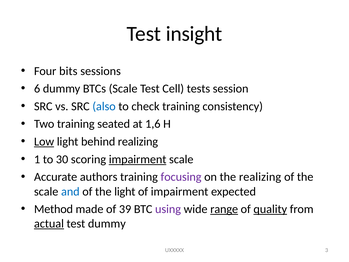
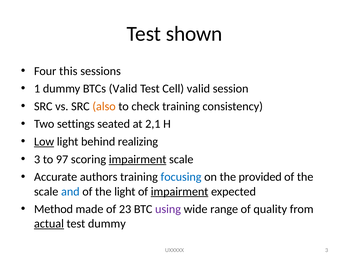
insight: insight -> shown
bits: bits -> this
6: 6 -> 1
BTCs Scale: Scale -> Valid
Cell tests: tests -> valid
also colour: blue -> orange
Two training: training -> settings
1,6: 1,6 -> 2,1
1 at (37, 159): 1 -> 3
30: 30 -> 97
focusing colour: purple -> blue
the realizing: realizing -> provided
impairment at (180, 191) underline: none -> present
39: 39 -> 23
range underline: present -> none
quality underline: present -> none
